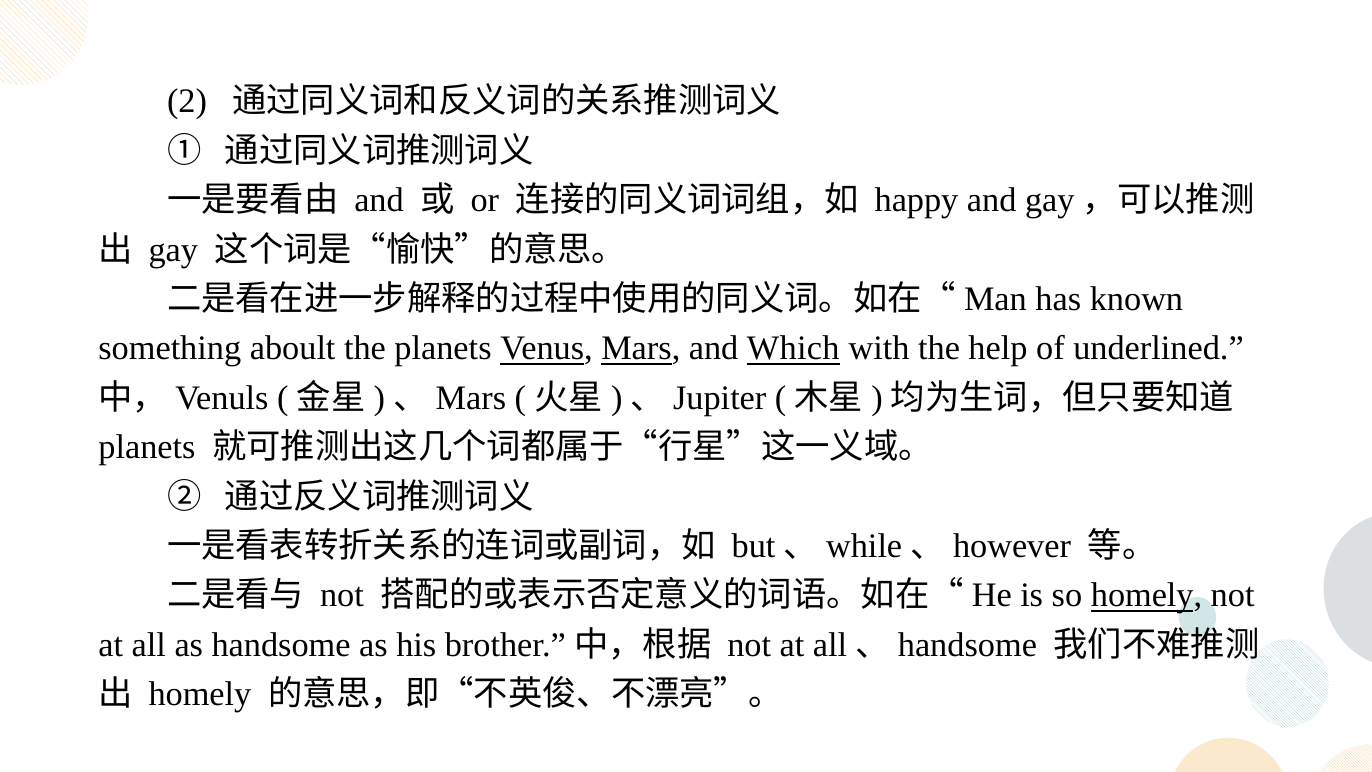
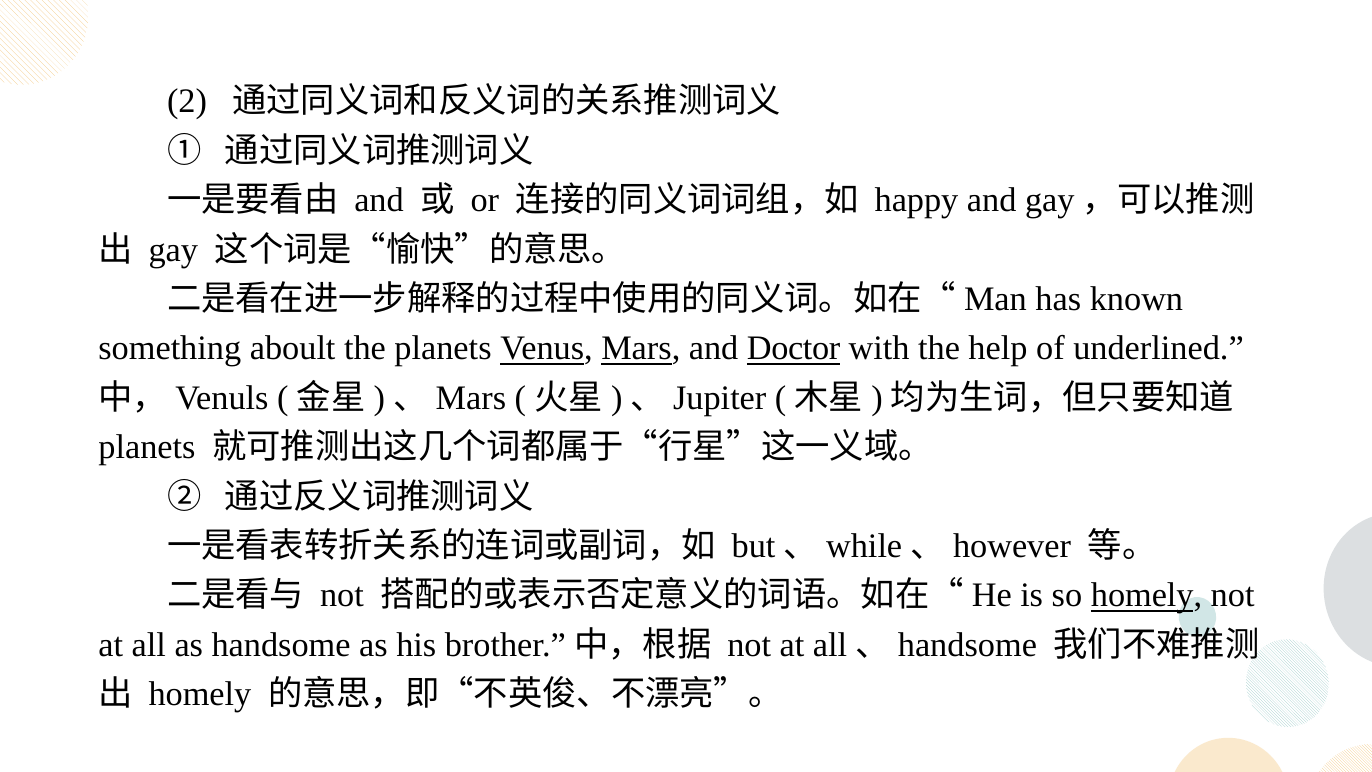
Which: Which -> Doctor
